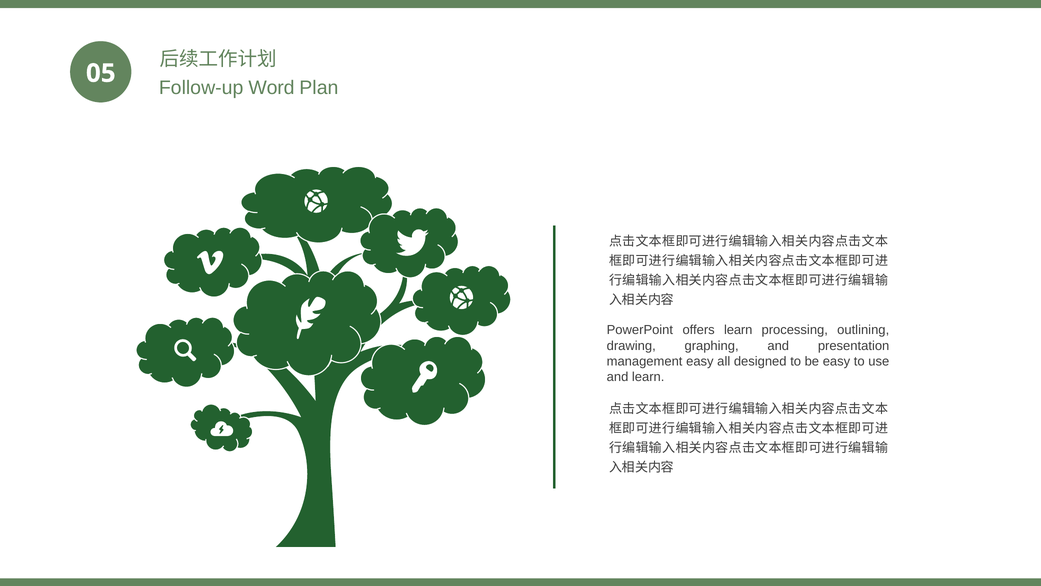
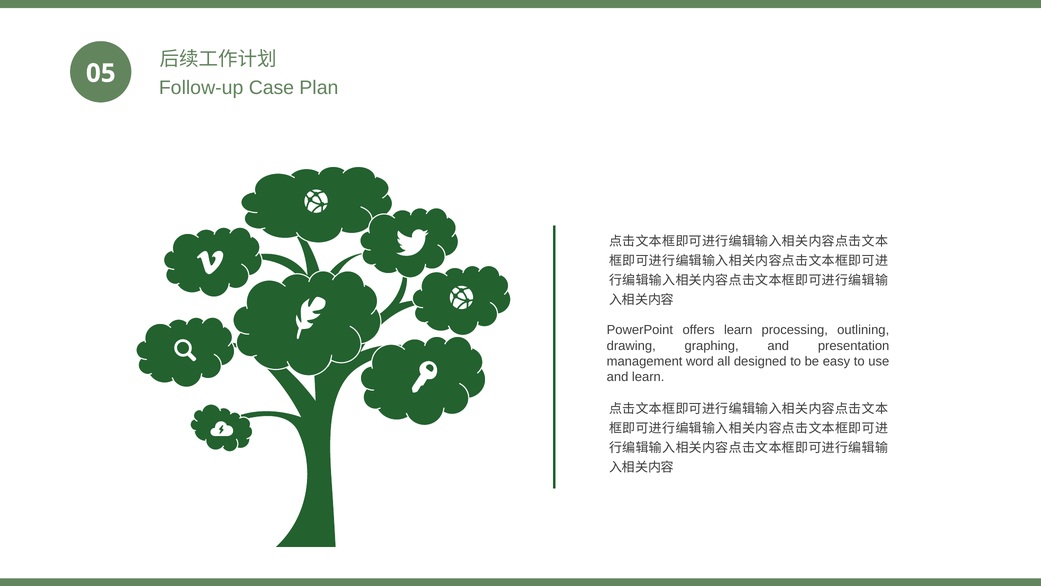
Word: Word -> Case
management easy: easy -> word
